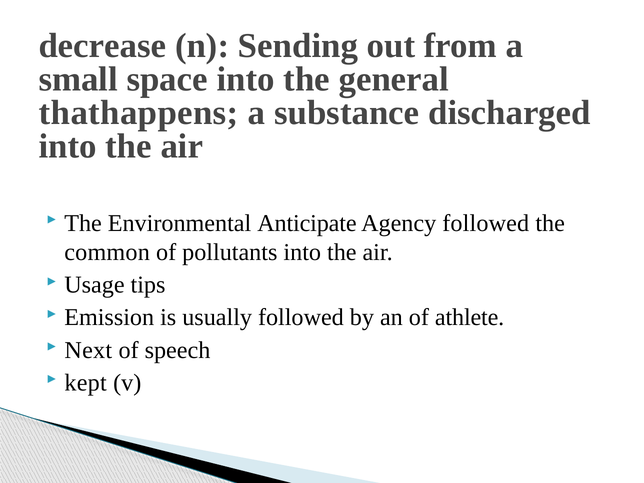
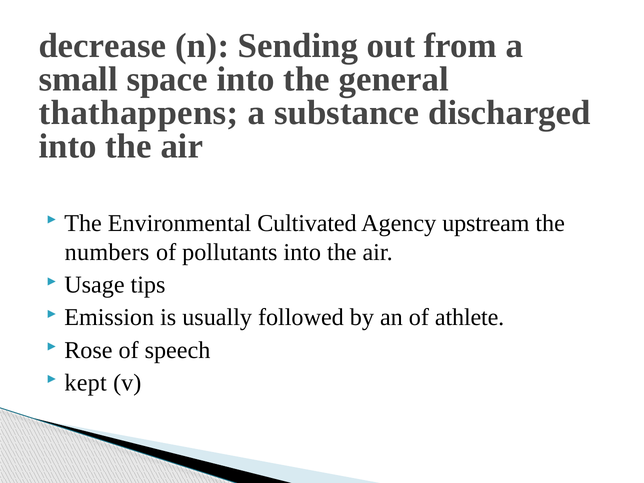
Anticipate: Anticipate -> Cultivated
Agency followed: followed -> upstream
common: common -> numbers
Next: Next -> Rose
